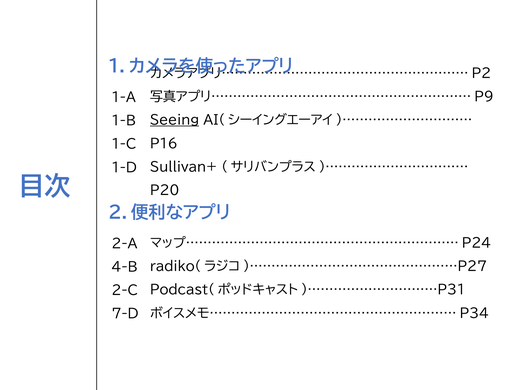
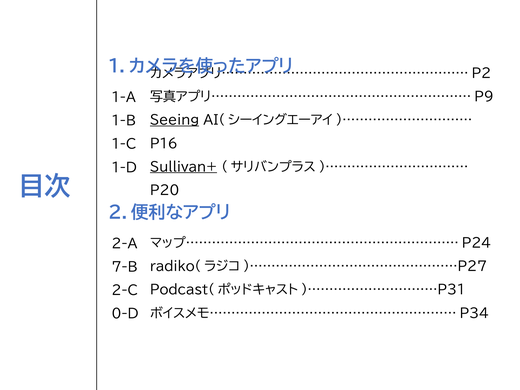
Sullivan+ underline: none -> present
4-B: 4-B -> 7-B
7-D: 7-D -> 0-D
